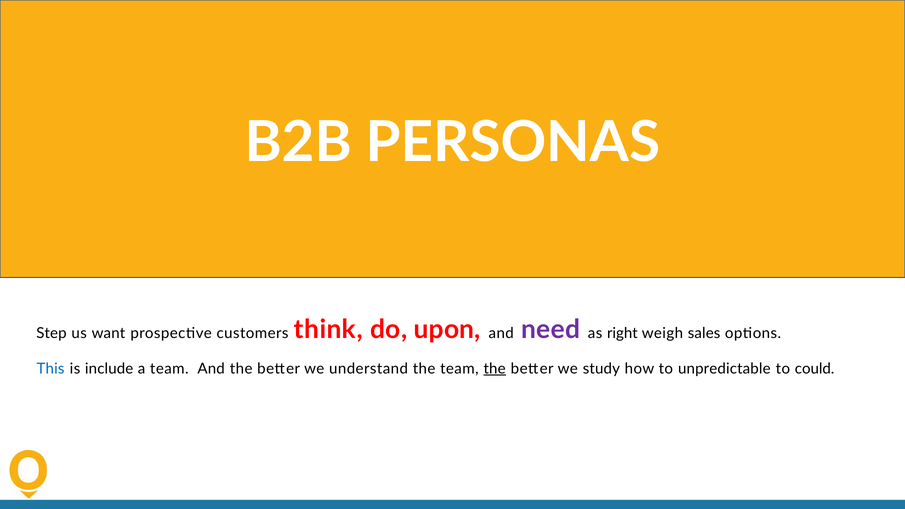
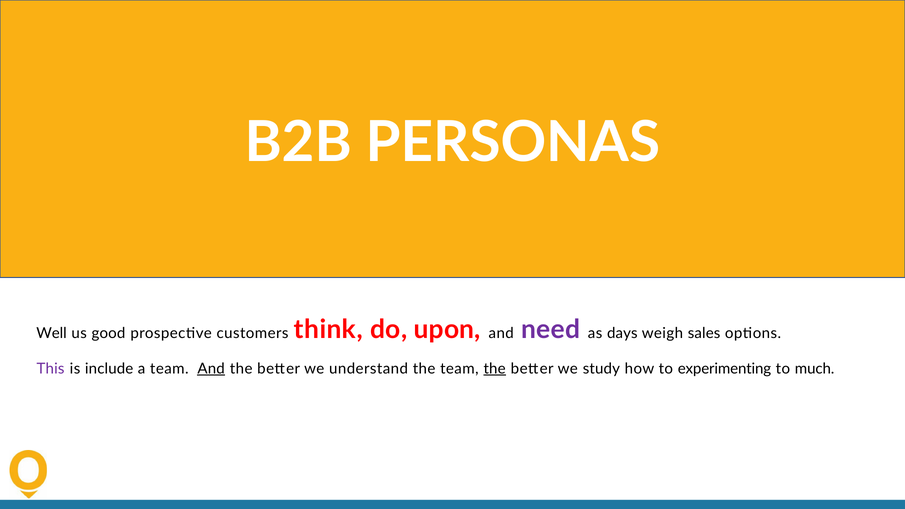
Step: Step -> Well
want: want -> good
right: right -> days
This colour: blue -> purple
And at (211, 369) underline: none -> present
unpredictable: unpredictable -> experimenting
could: could -> much
